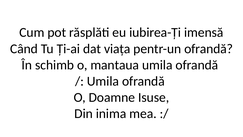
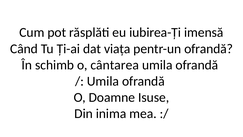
mantaua: mantaua -> cântarea
